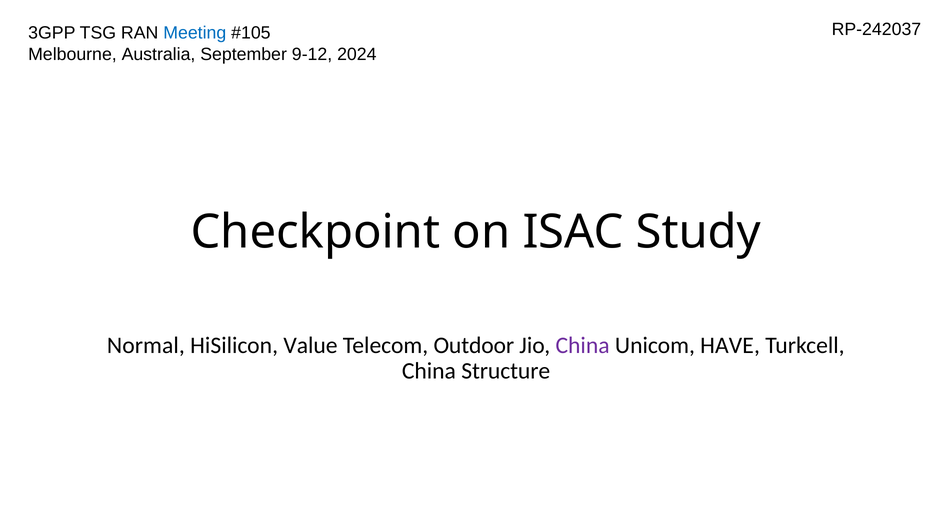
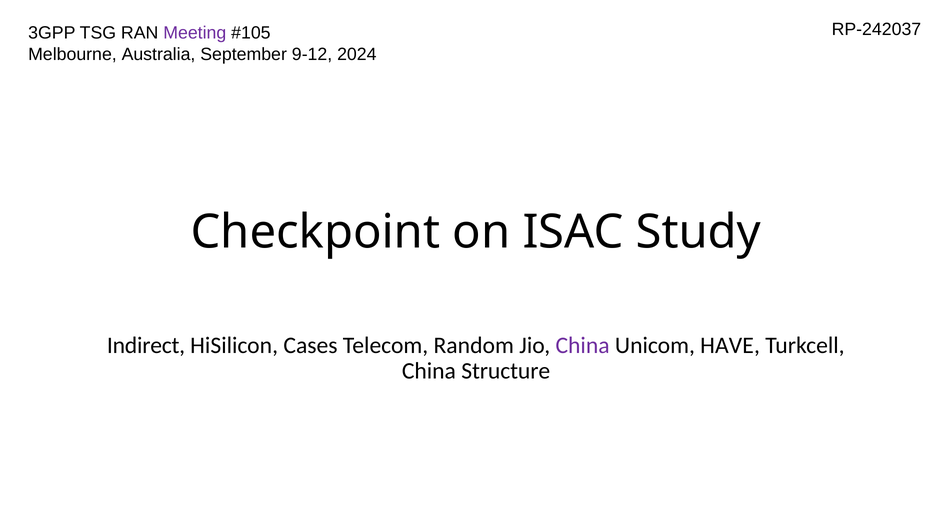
Meeting colour: blue -> purple
Normal: Normal -> Indirect
Value: Value -> Cases
Outdoor: Outdoor -> Random
